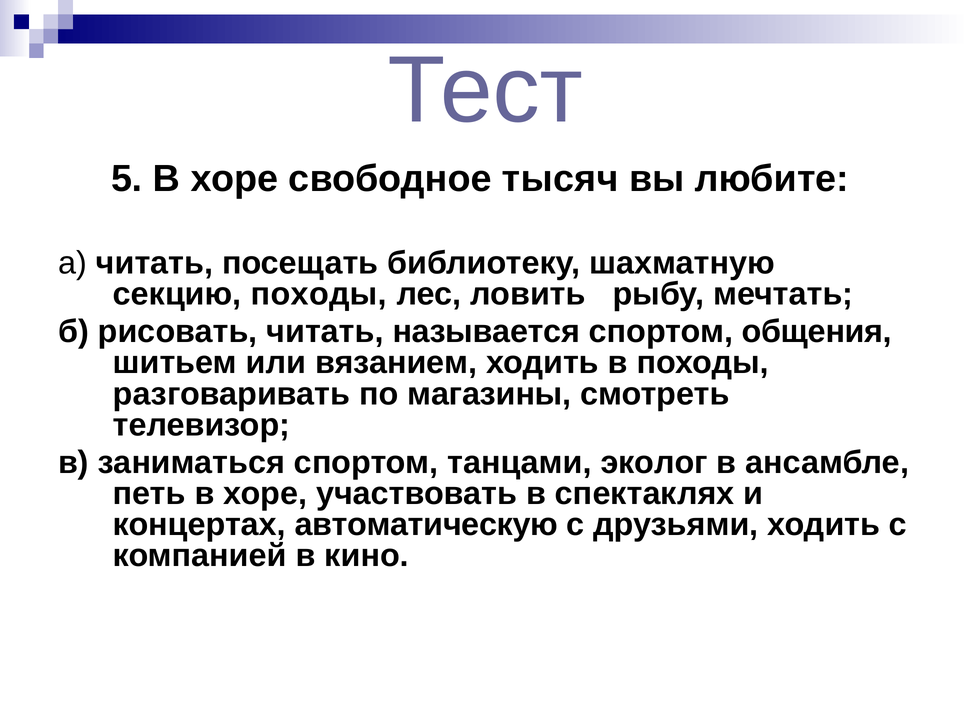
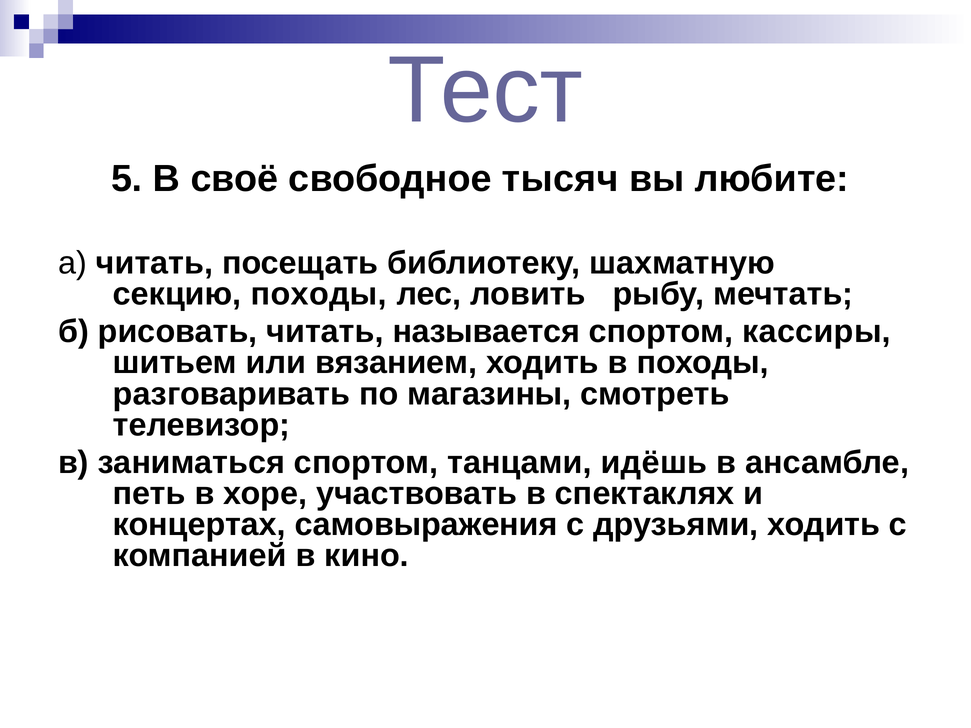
5 В хоре: хоре -> своё
общения: общения -> кассиры
эколог: эколог -> идёшь
автоматическую: автоматическую -> самовыражения
